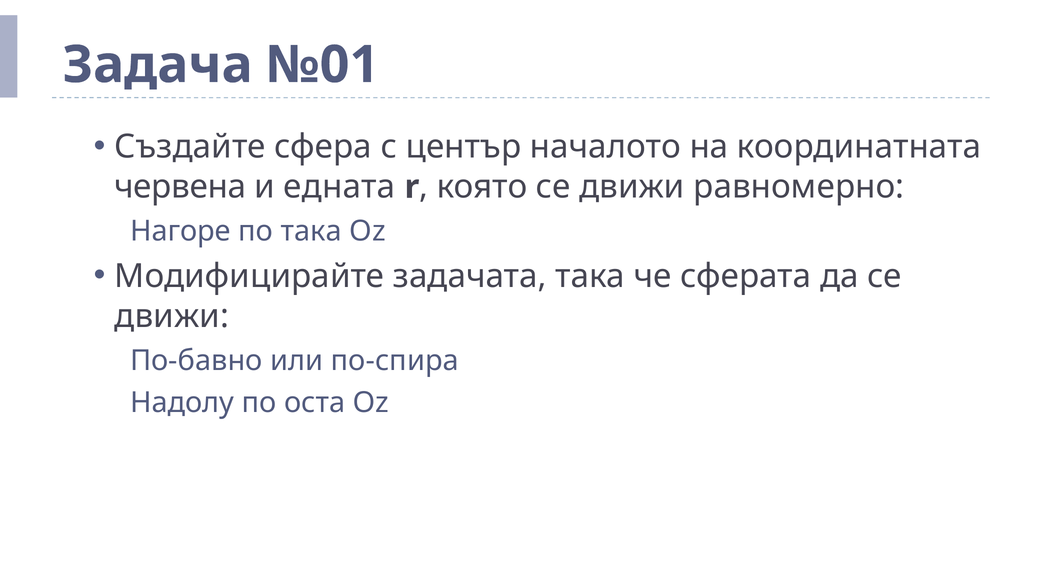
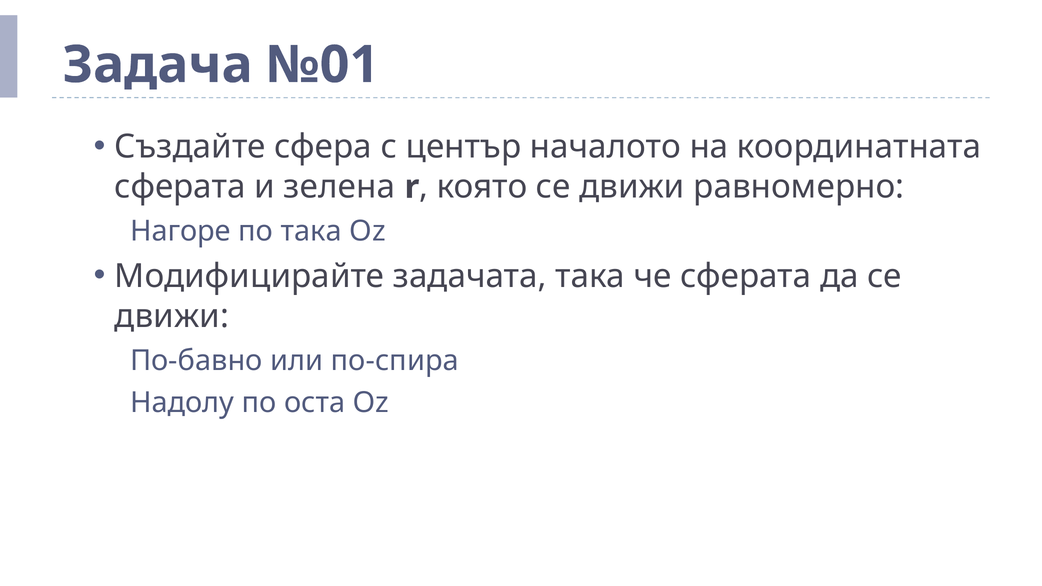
червена at (180, 187): червена -> сферата
едната: едната -> зелена
